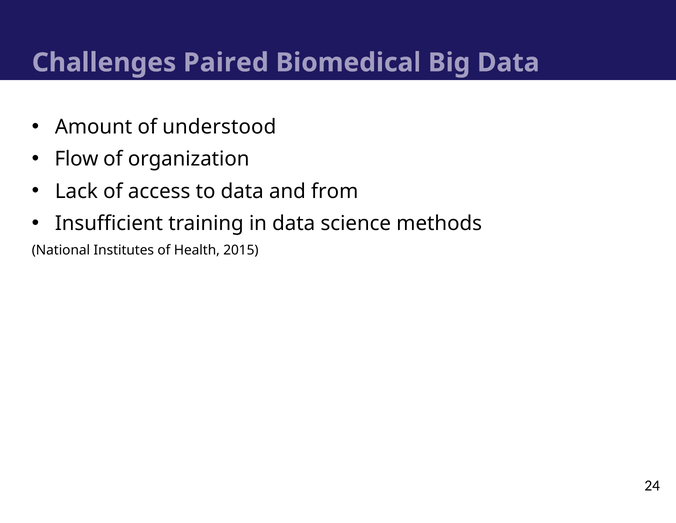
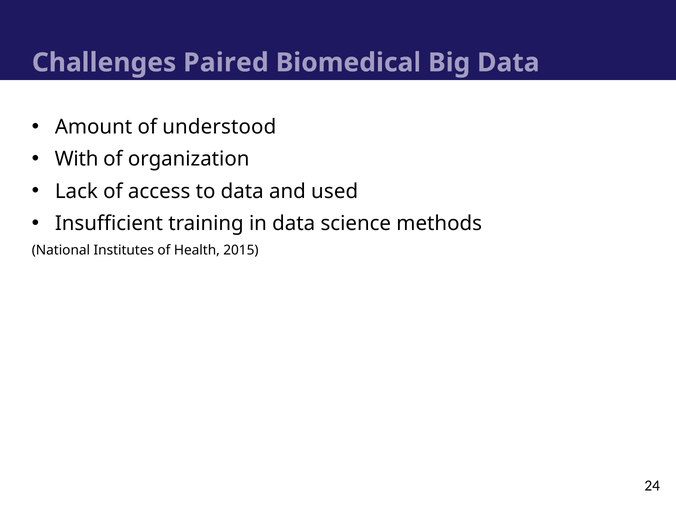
Flow: Flow -> With
from: from -> used
